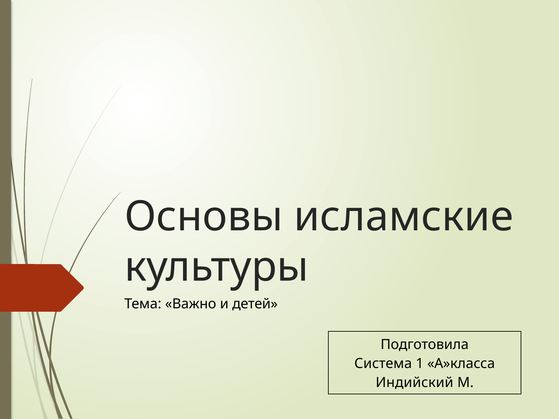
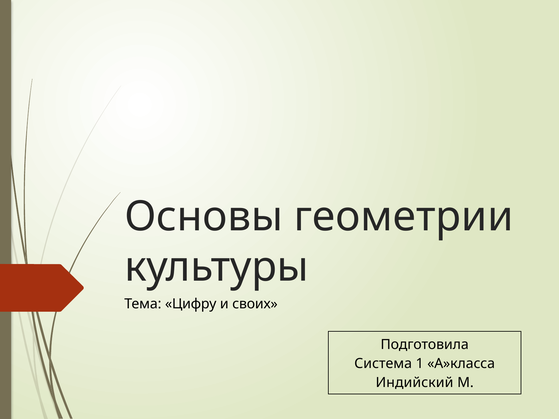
исламские: исламские -> геометрии
Важно: Важно -> Цифру
детей: детей -> своих
